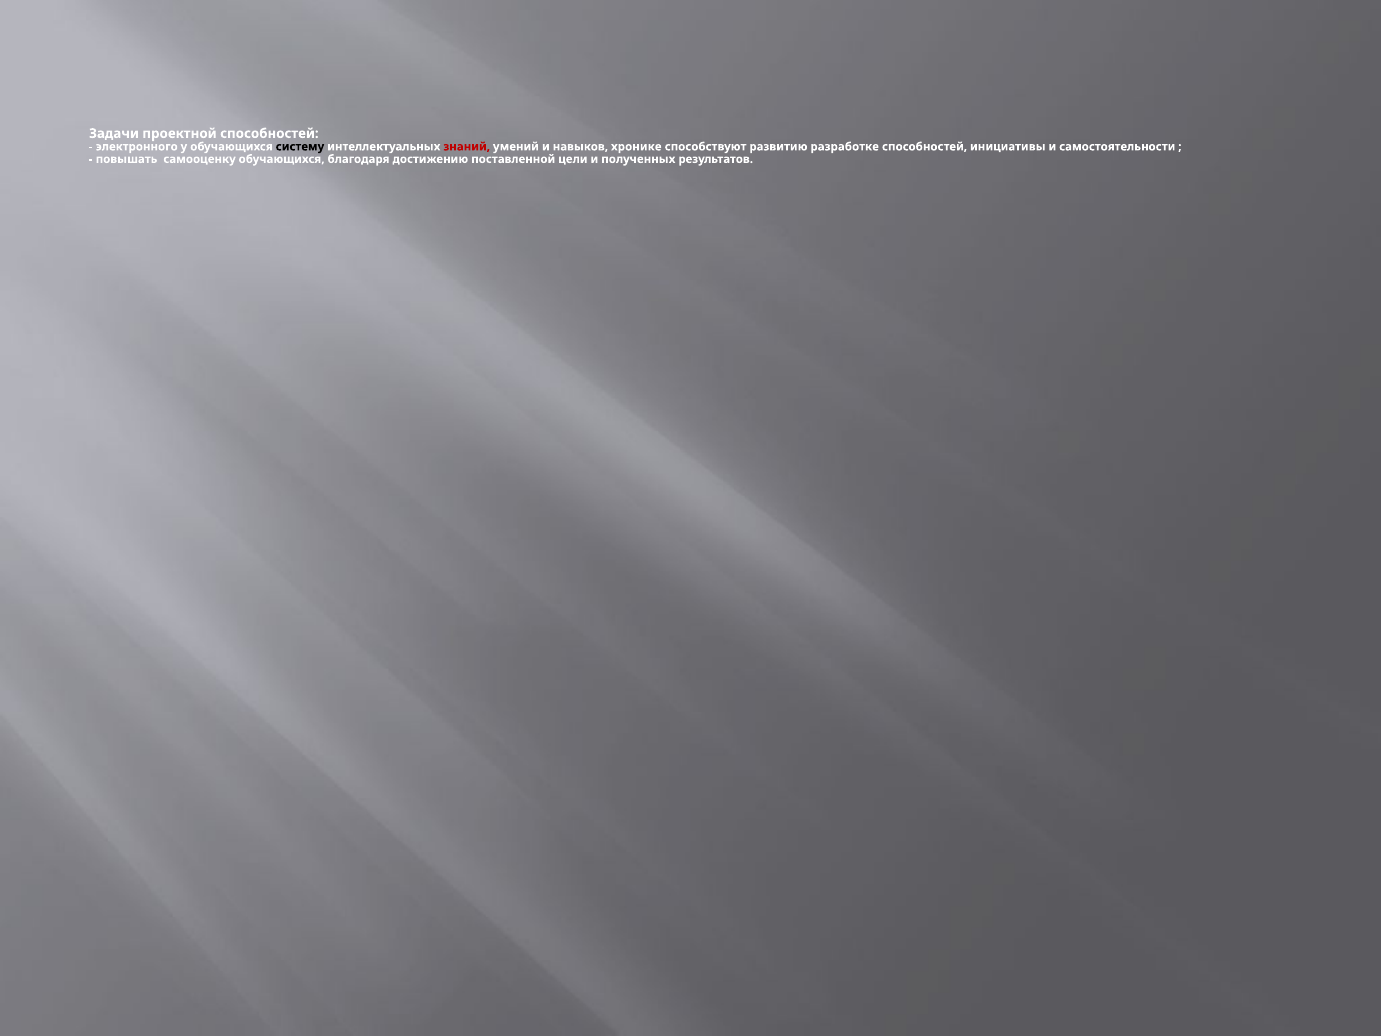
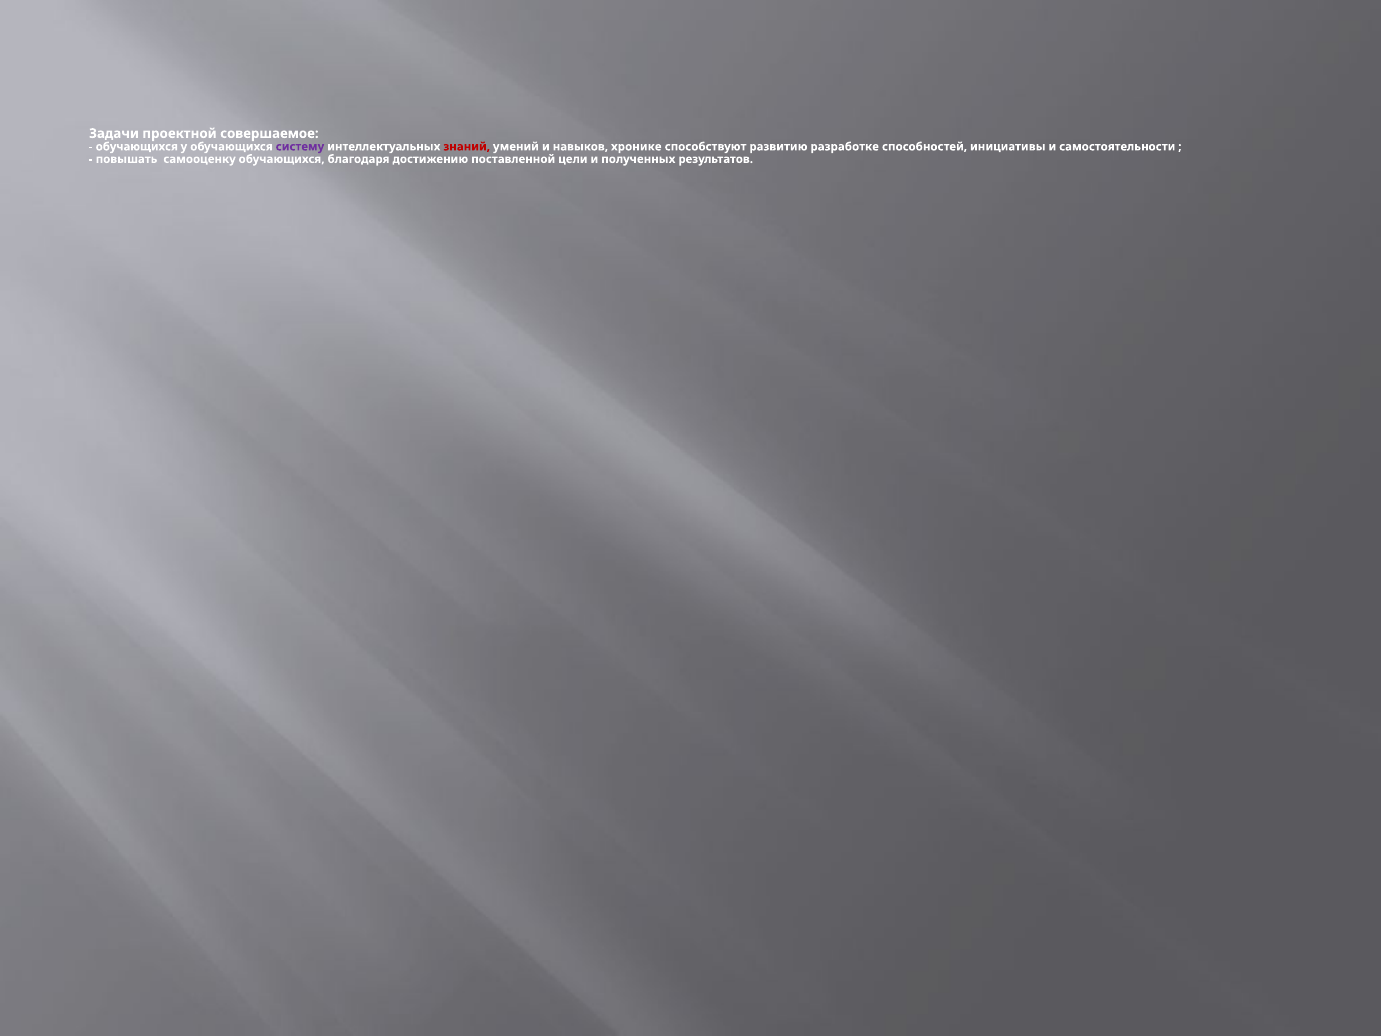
проектной способностей: способностей -> совершаемое
электронного at (137, 147): электронного -> обучающихся
систему colour: black -> purple
